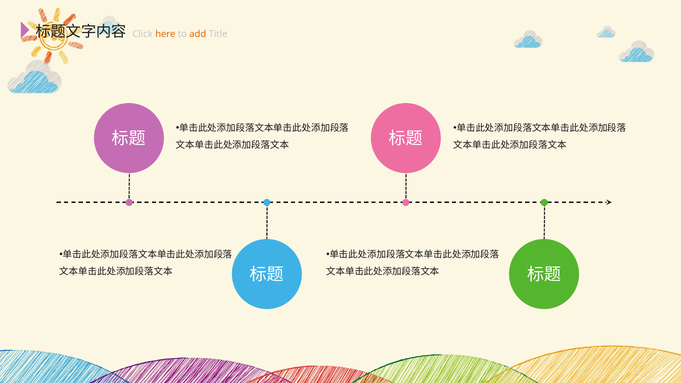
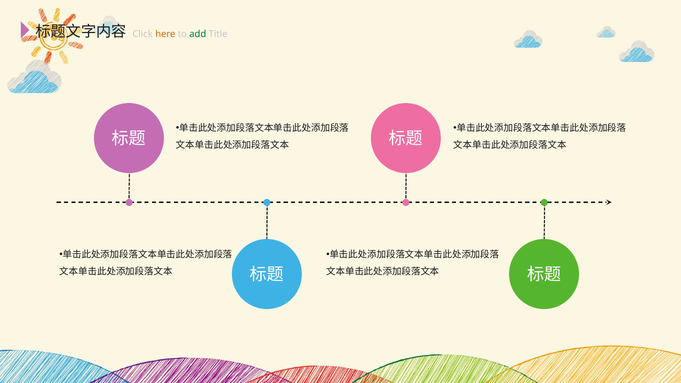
add colour: orange -> green
